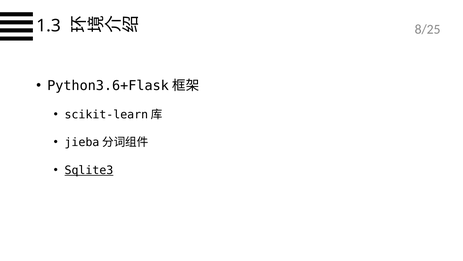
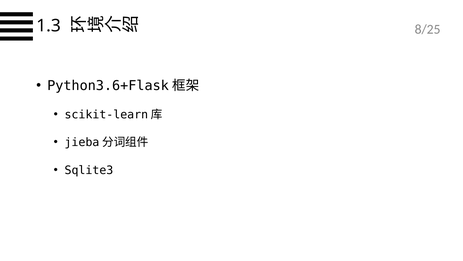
Sqlite3 underline: present -> none
